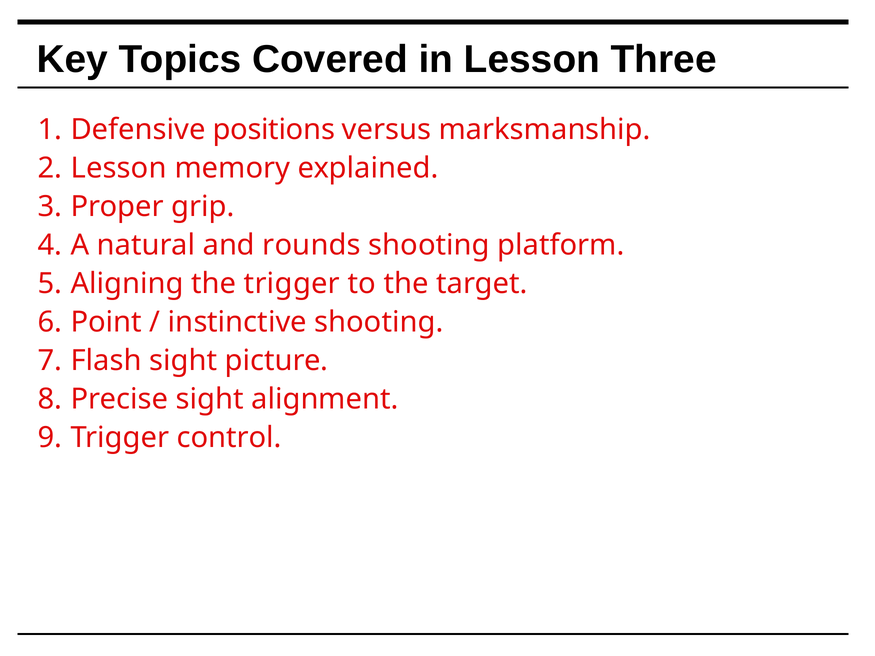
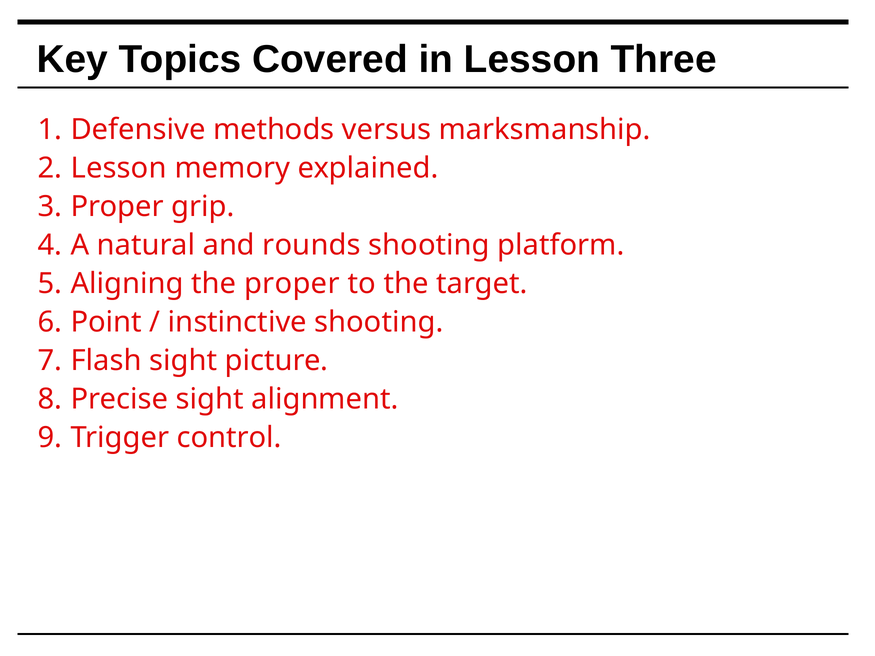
positions: positions -> methods
the trigger: trigger -> proper
